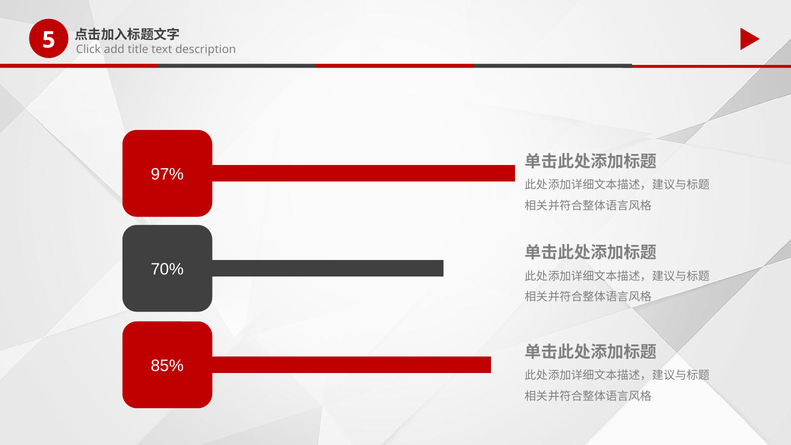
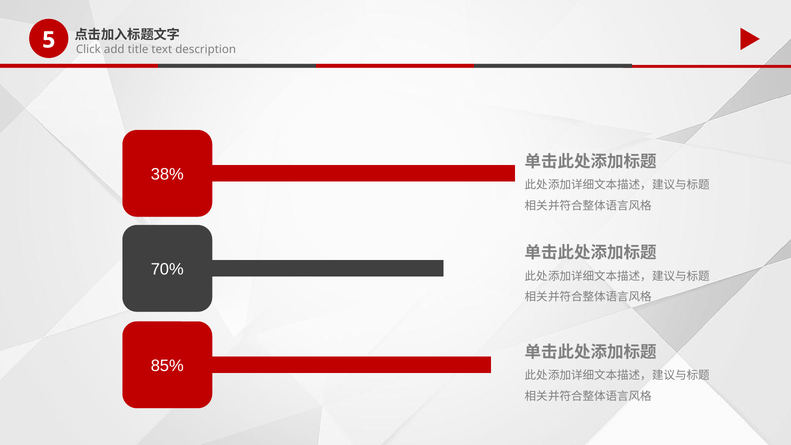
97%: 97% -> 38%
